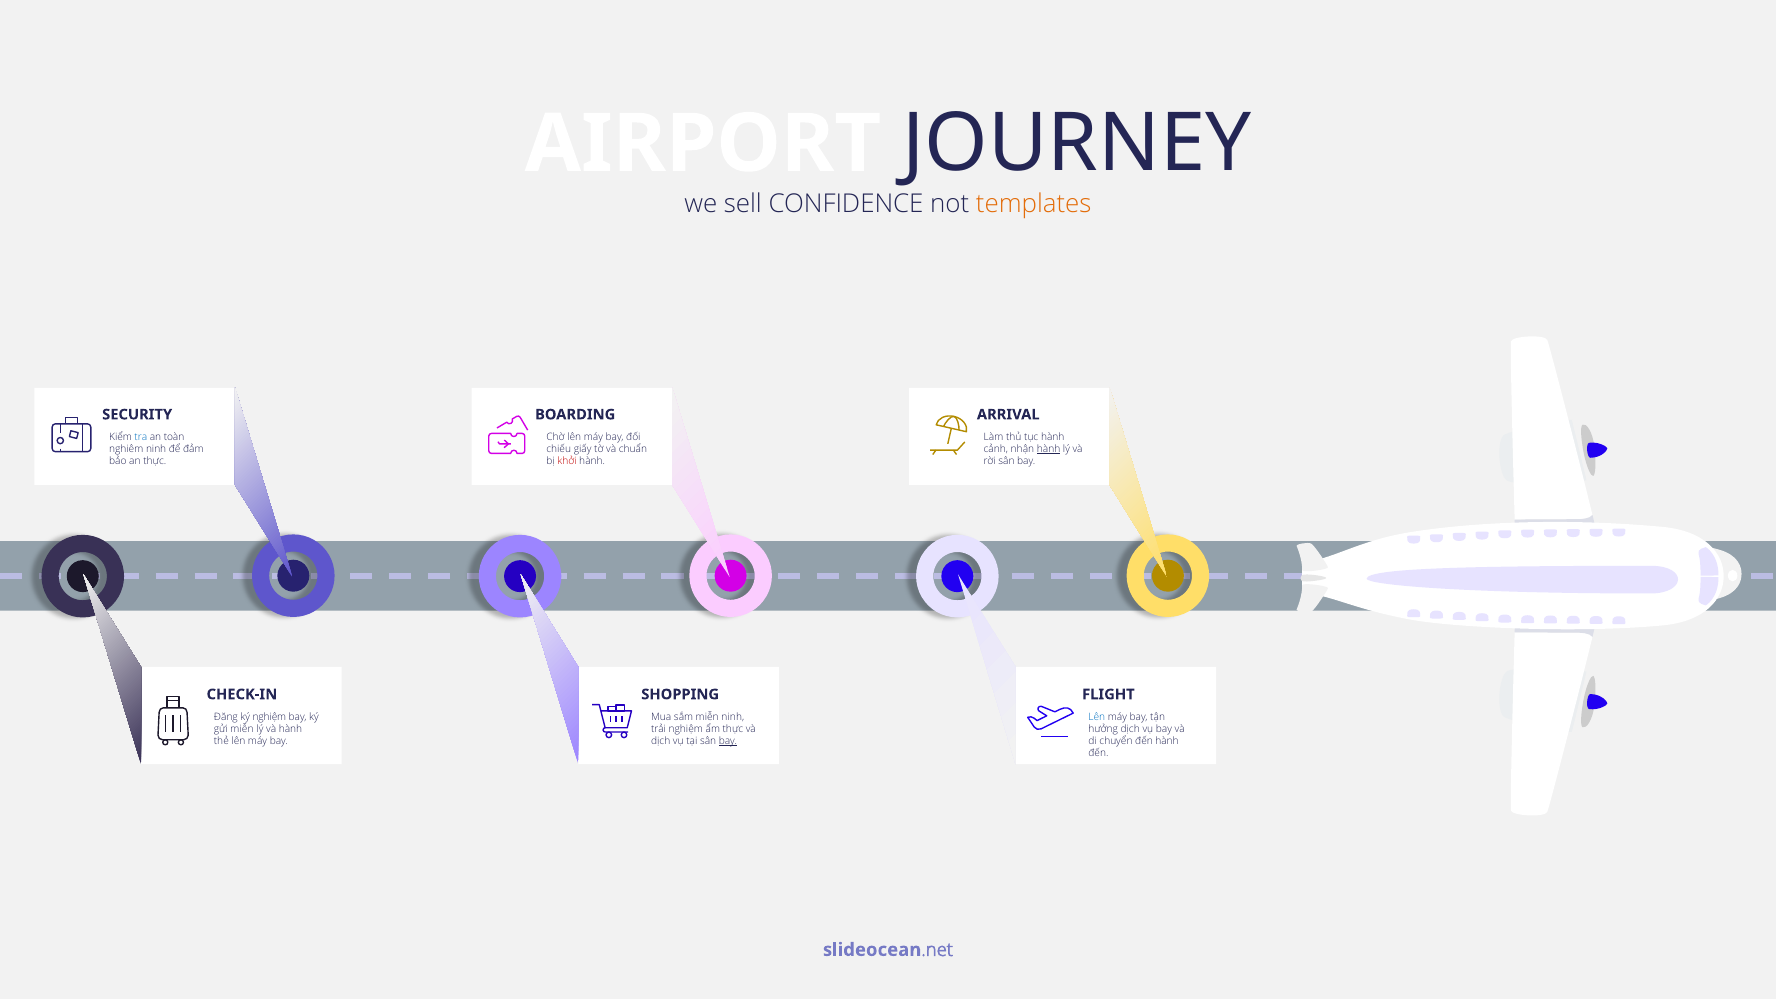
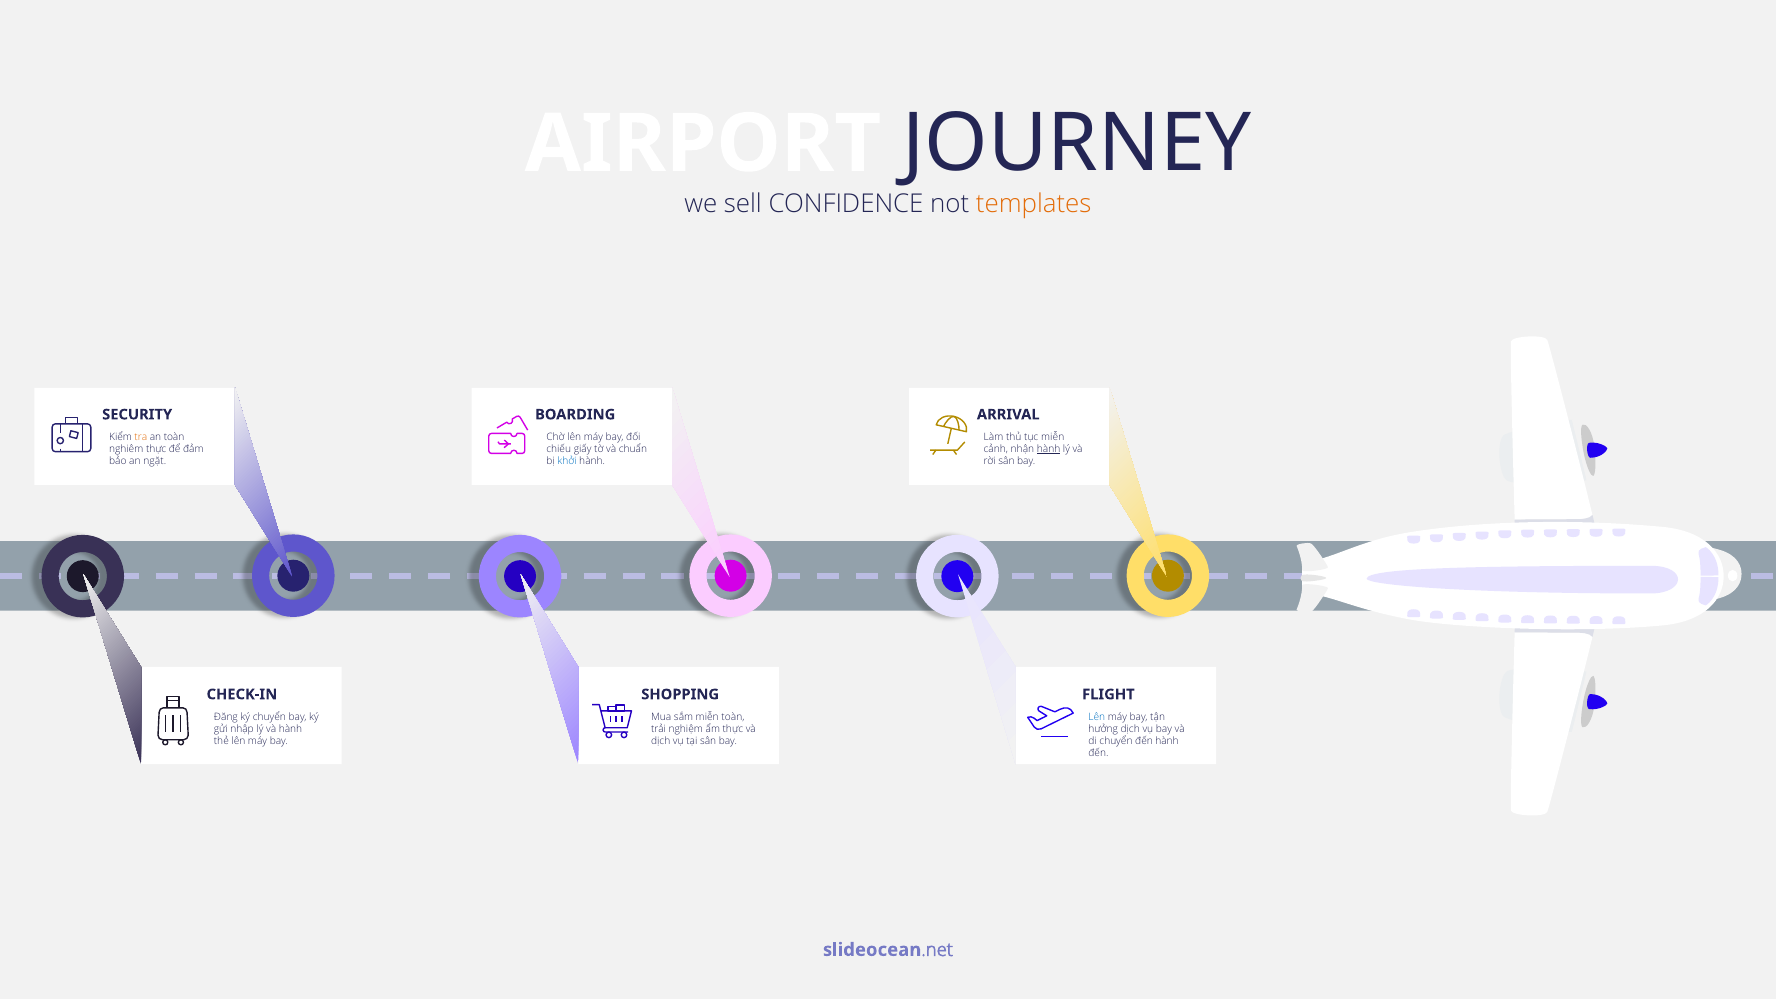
tra colour: blue -> orange
tục hành: hành -> miễn
nghiêm ninh: ninh -> thực
an thực: thực -> ngặt
khởi colour: red -> blue
ký nghiệm: nghiệm -> chuyển
miễn ninh: ninh -> toàn
gửi miễn: miễn -> nhập
bay at (728, 741) underline: present -> none
